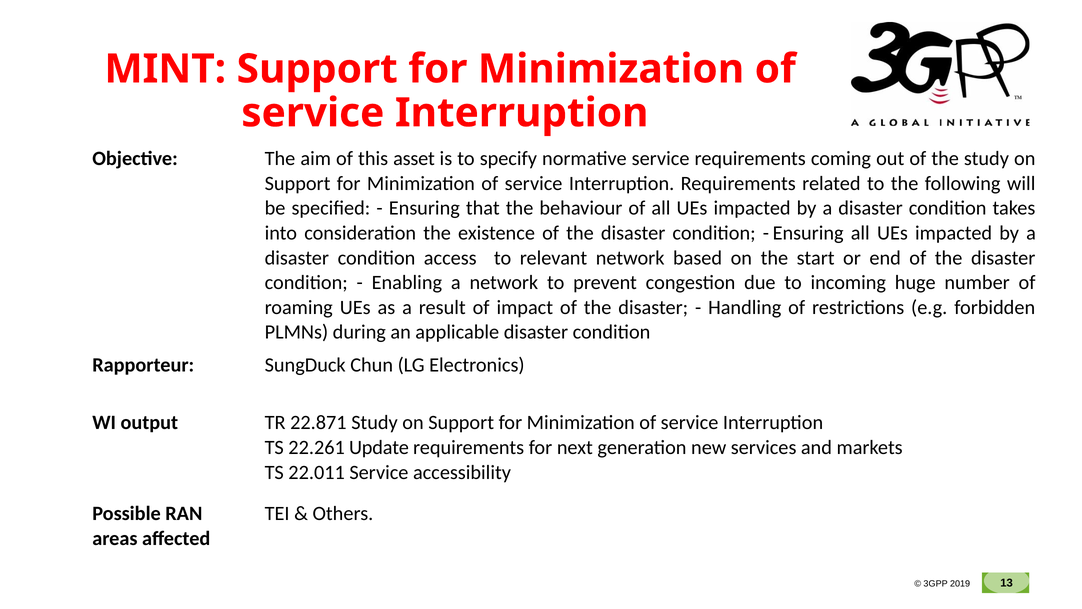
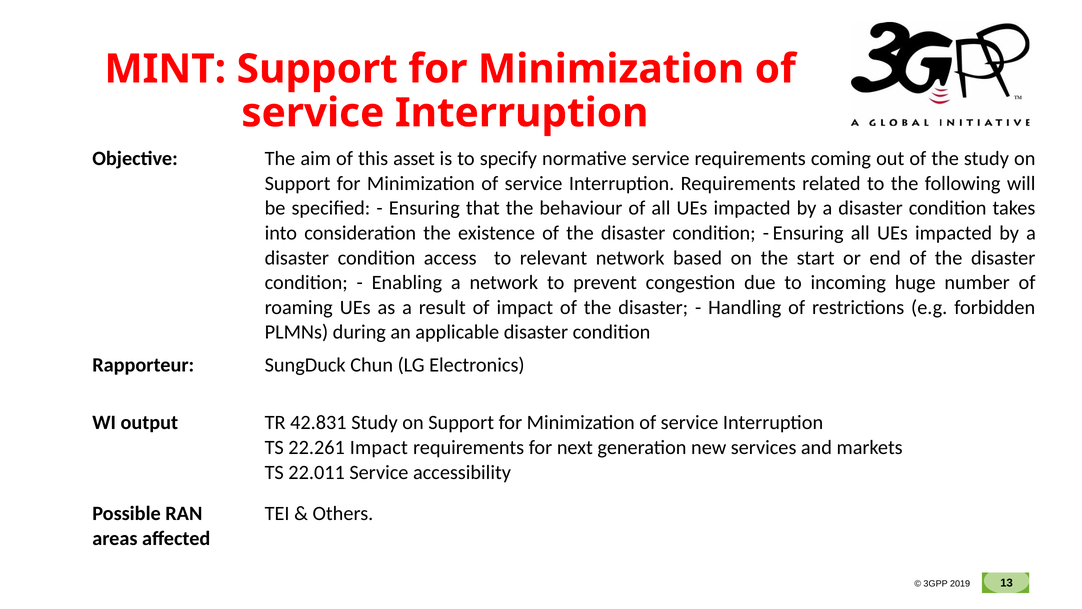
22.871: 22.871 -> 42.831
22.261 Update: Update -> Impact
